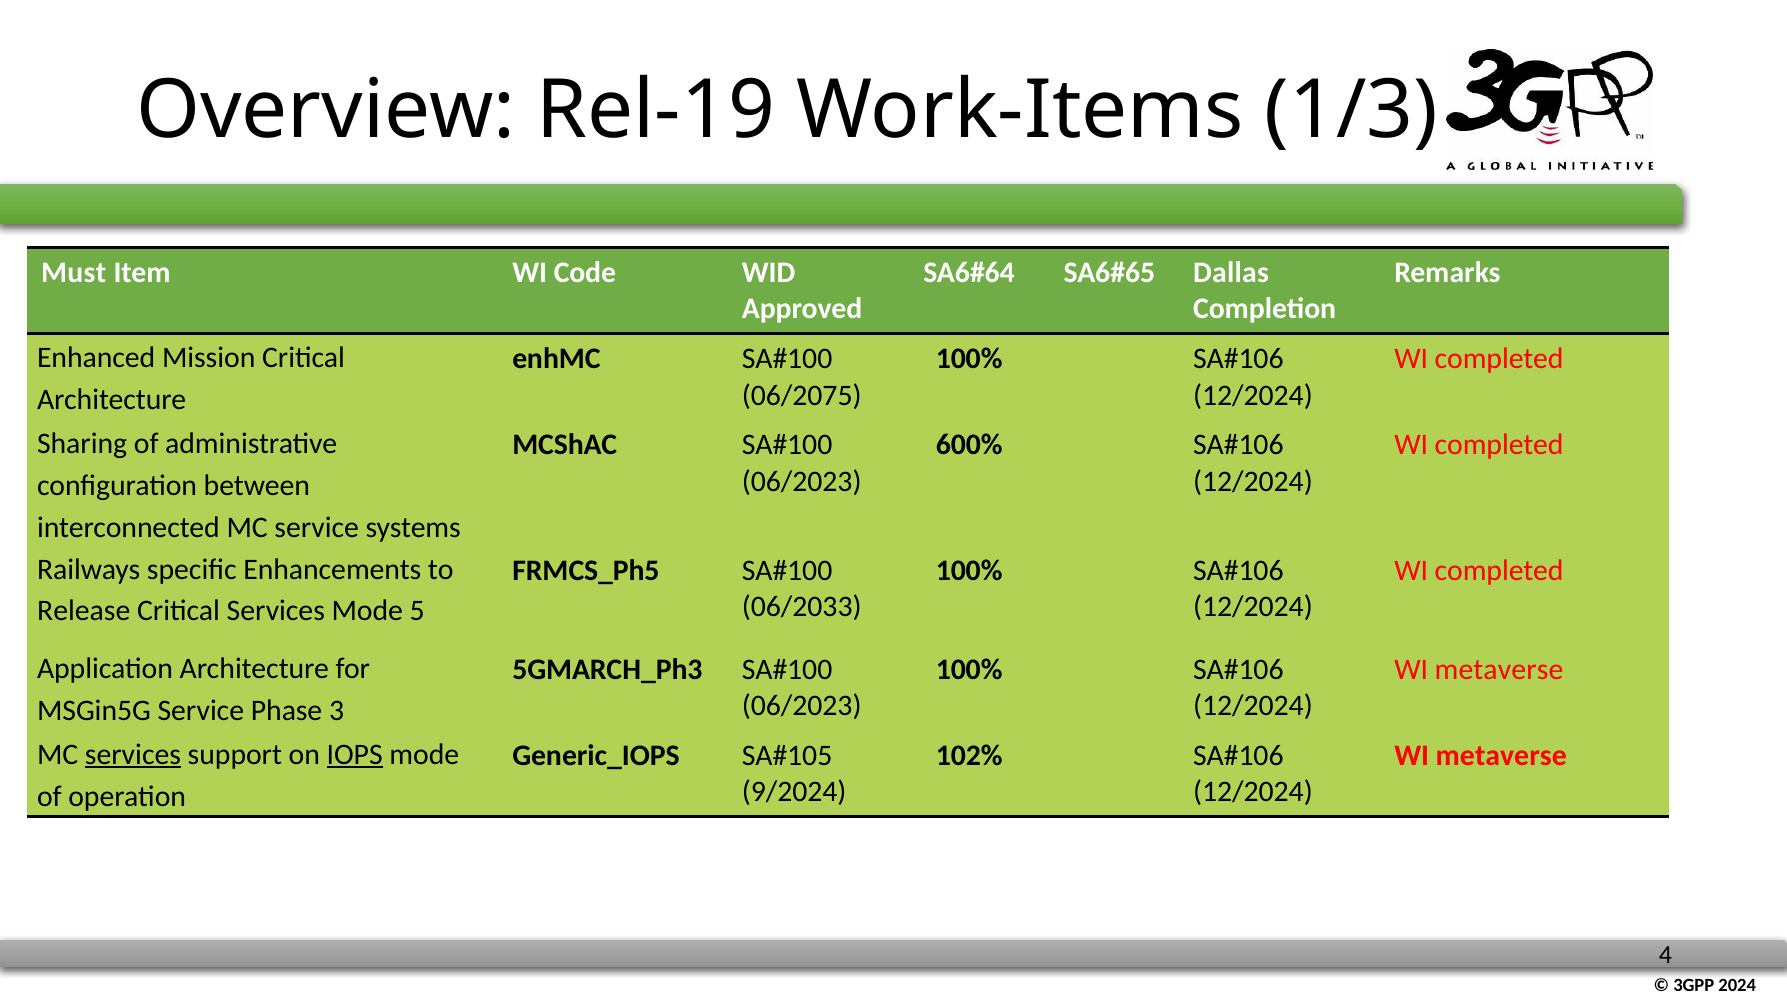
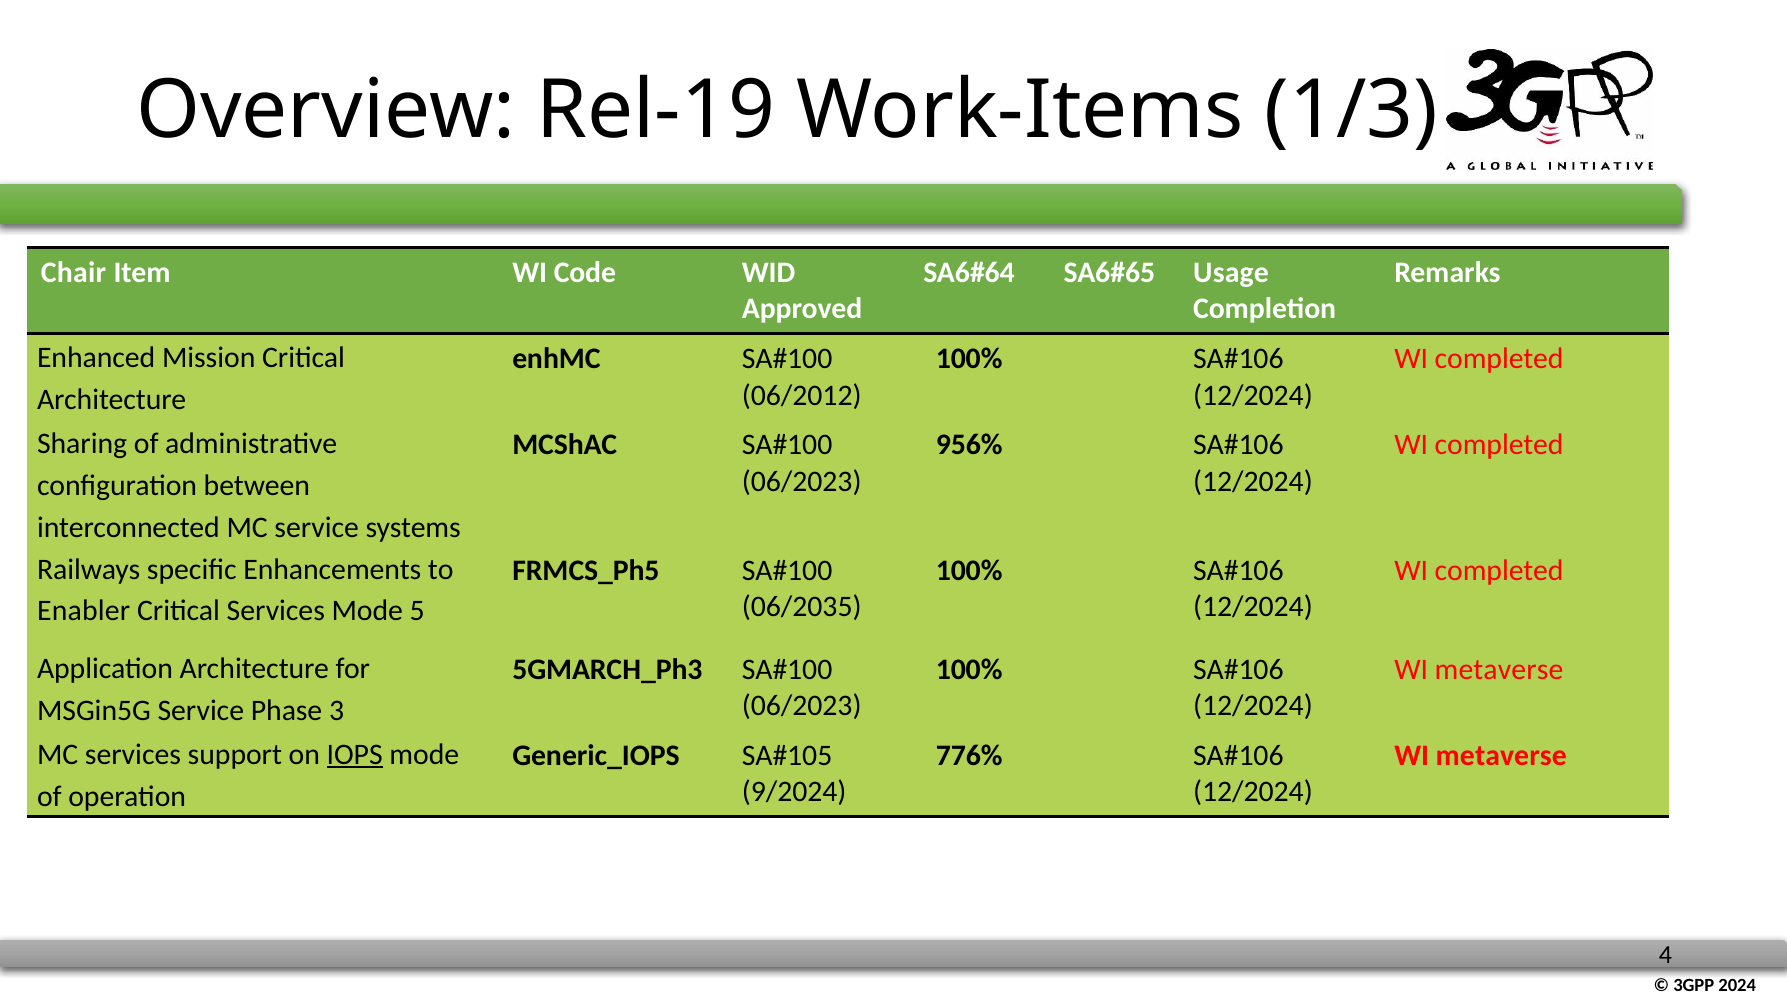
Must: Must -> Chair
Dallas: Dallas -> Usage
06/2075: 06/2075 -> 06/2012
600%: 600% -> 956%
06/2033: 06/2033 -> 06/2035
Release: Release -> Enabler
services at (133, 755) underline: present -> none
102%: 102% -> 776%
